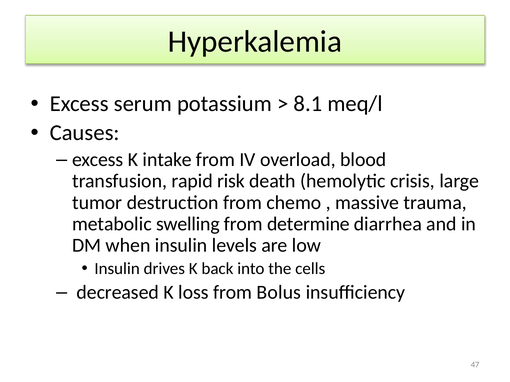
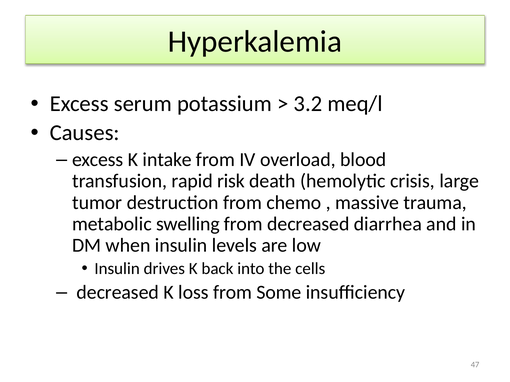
8.1: 8.1 -> 3.2
from determine: determine -> decreased
Bolus: Bolus -> Some
